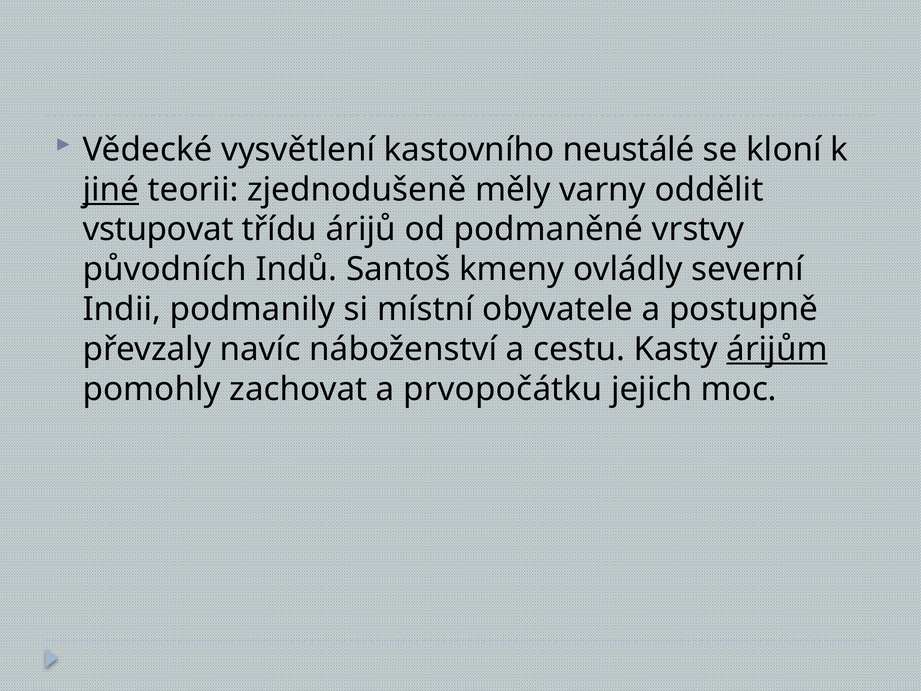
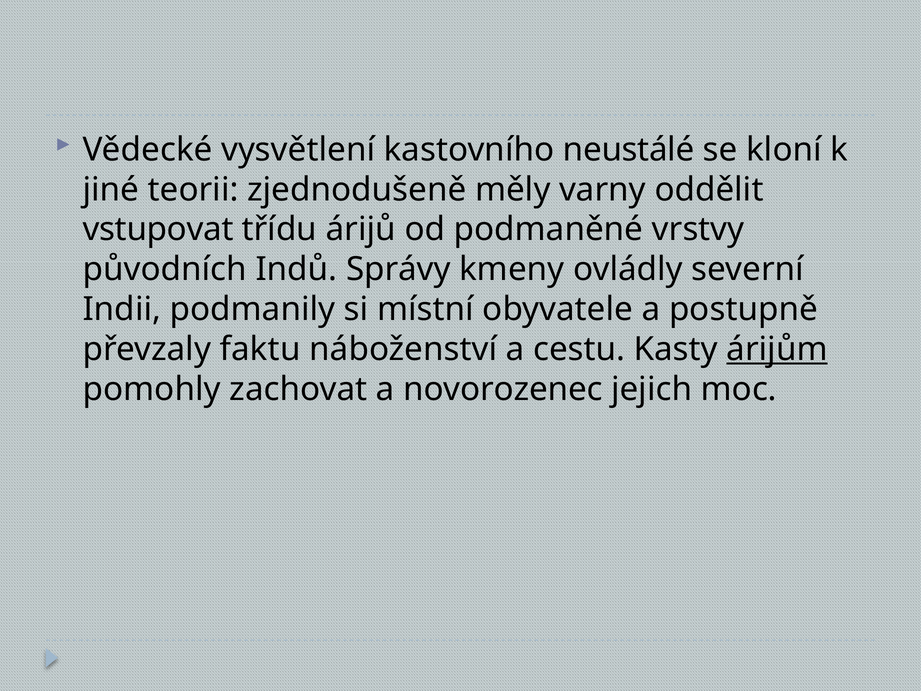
jiné underline: present -> none
Santoš: Santoš -> Správy
navíc: navíc -> faktu
prvopočátku: prvopočátku -> novorozenec
